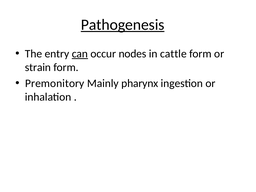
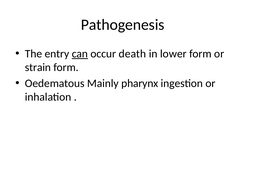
Pathogenesis underline: present -> none
nodes: nodes -> death
cattle: cattle -> lower
Premonitory: Premonitory -> Oedematous
